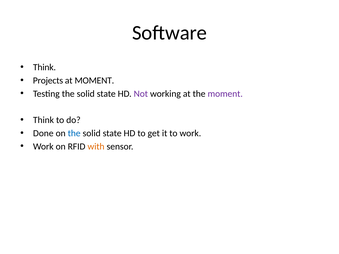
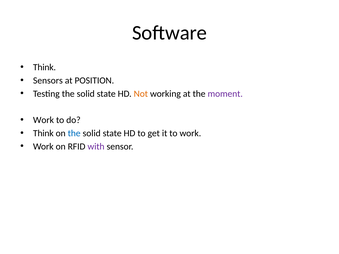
Projects: Projects -> Sensors
at MOMENT: MOMENT -> POSITION
Not colour: purple -> orange
Think at (44, 120): Think -> Work
Done at (43, 133): Done -> Think
with colour: orange -> purple
